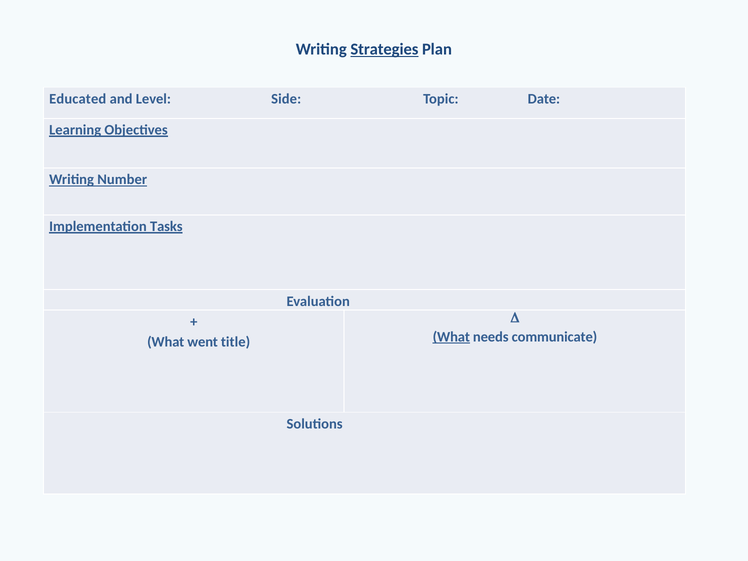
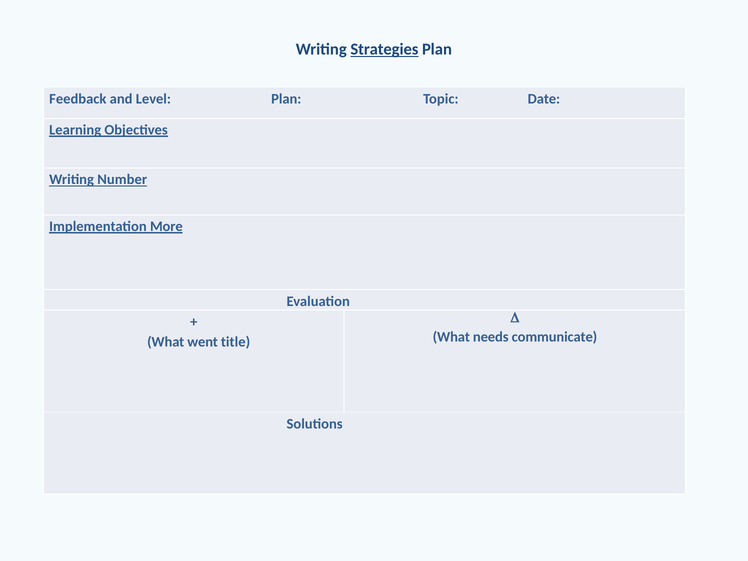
Educated: Educated -> Feedback
Level Side: Side -> Plan
Tasks: Tasks -> More
What at (451, 337) underline: present -> none
